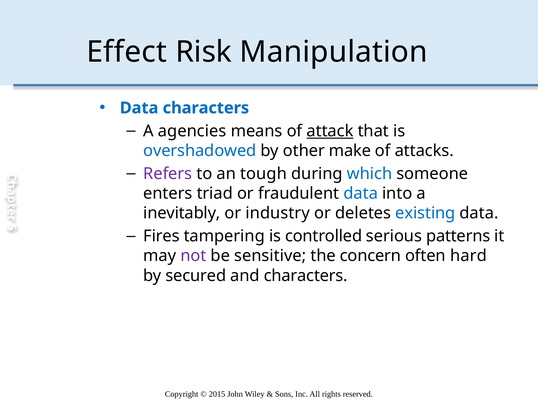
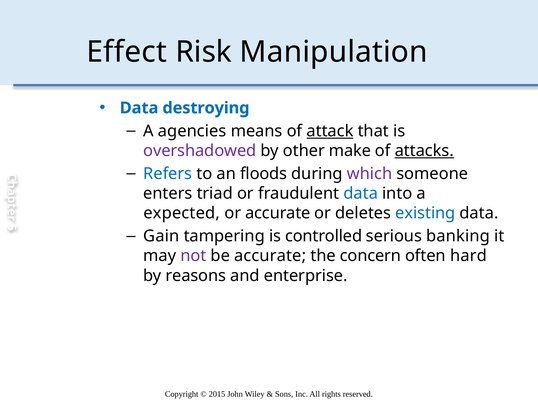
Data characters: characters -> destroying
overshadowed colour: blue -> purple
attacks underline: none -> present
Refers colour: purple -> blue
tough: tough -> floods
which colour: blue -> purple
inevitably: inevitably -> expected
or industry: industry -> accurate
Fires: Fires -> Gain
patterns: patterns -> banking
be sensitive: sensitive -> accurate
secured: secured -> reasons
and characters: characters -> enterprise
